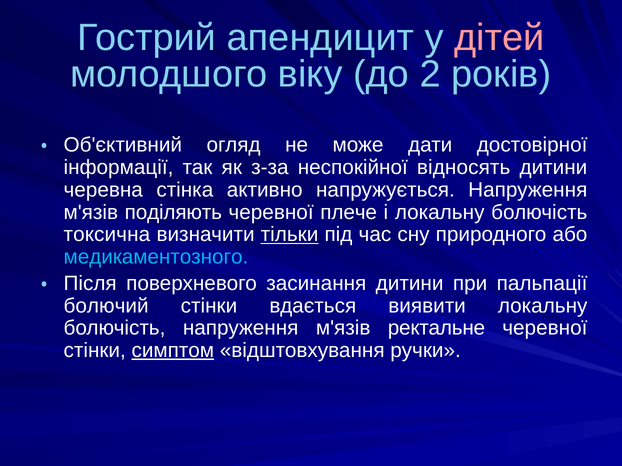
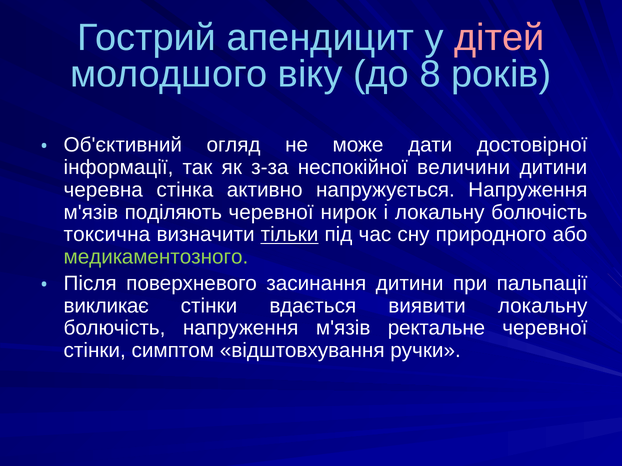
2: 2 -> 8
відносять: відносять -> величини
плече: плече -> нирок
медикаментозного colour: light blue -> light green
болючий: болючий -> викликає
симптом underline: present -> none
